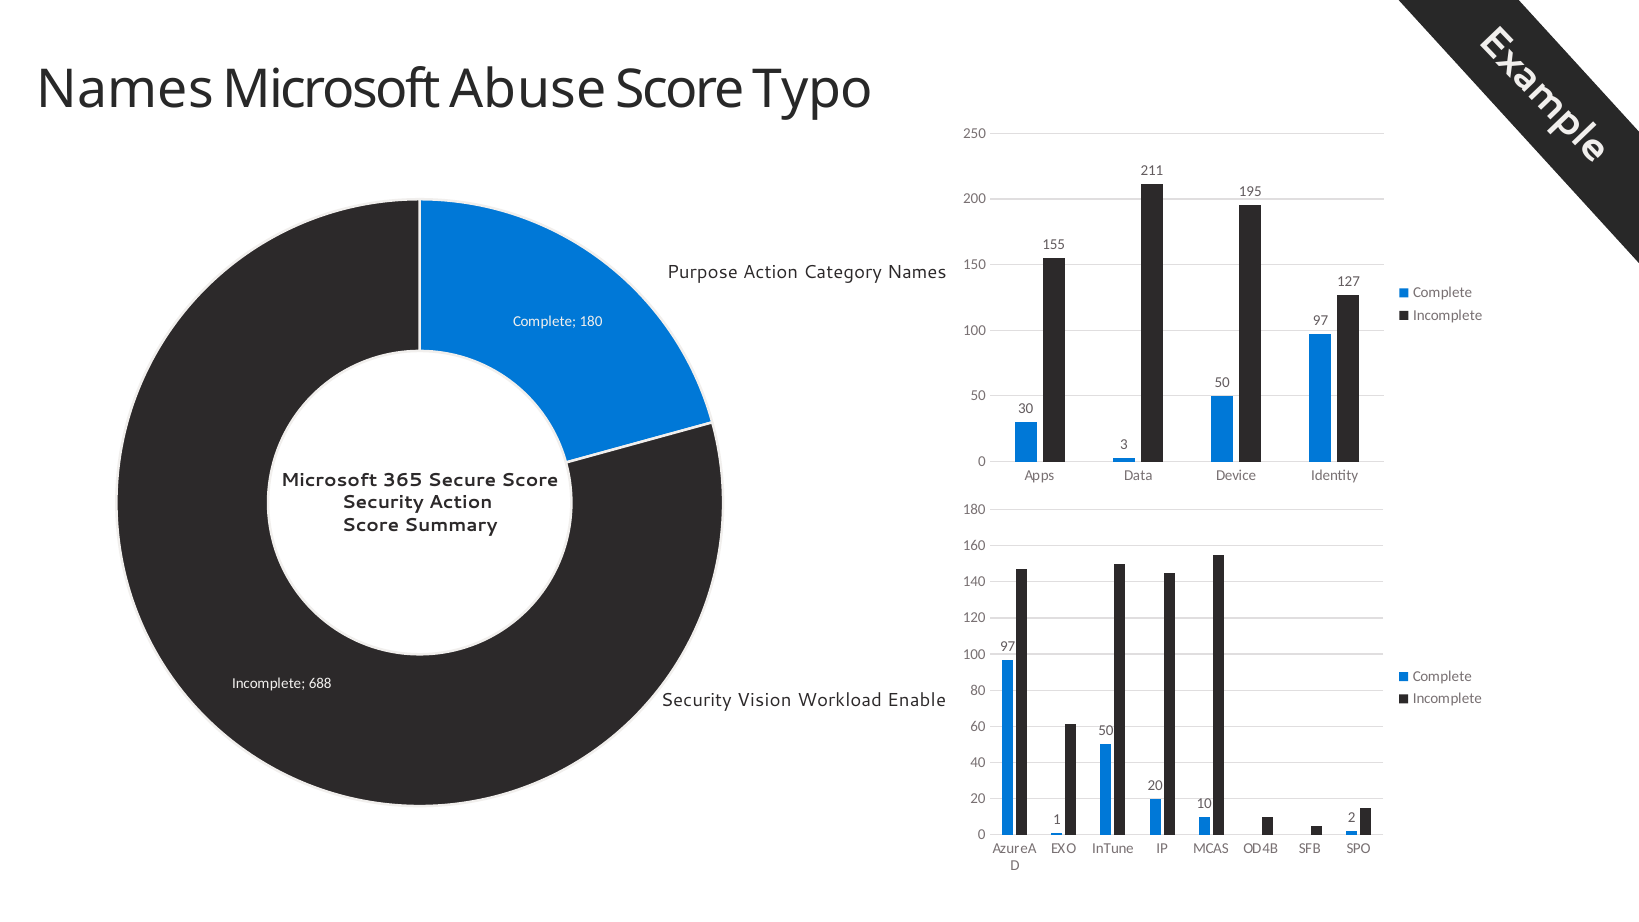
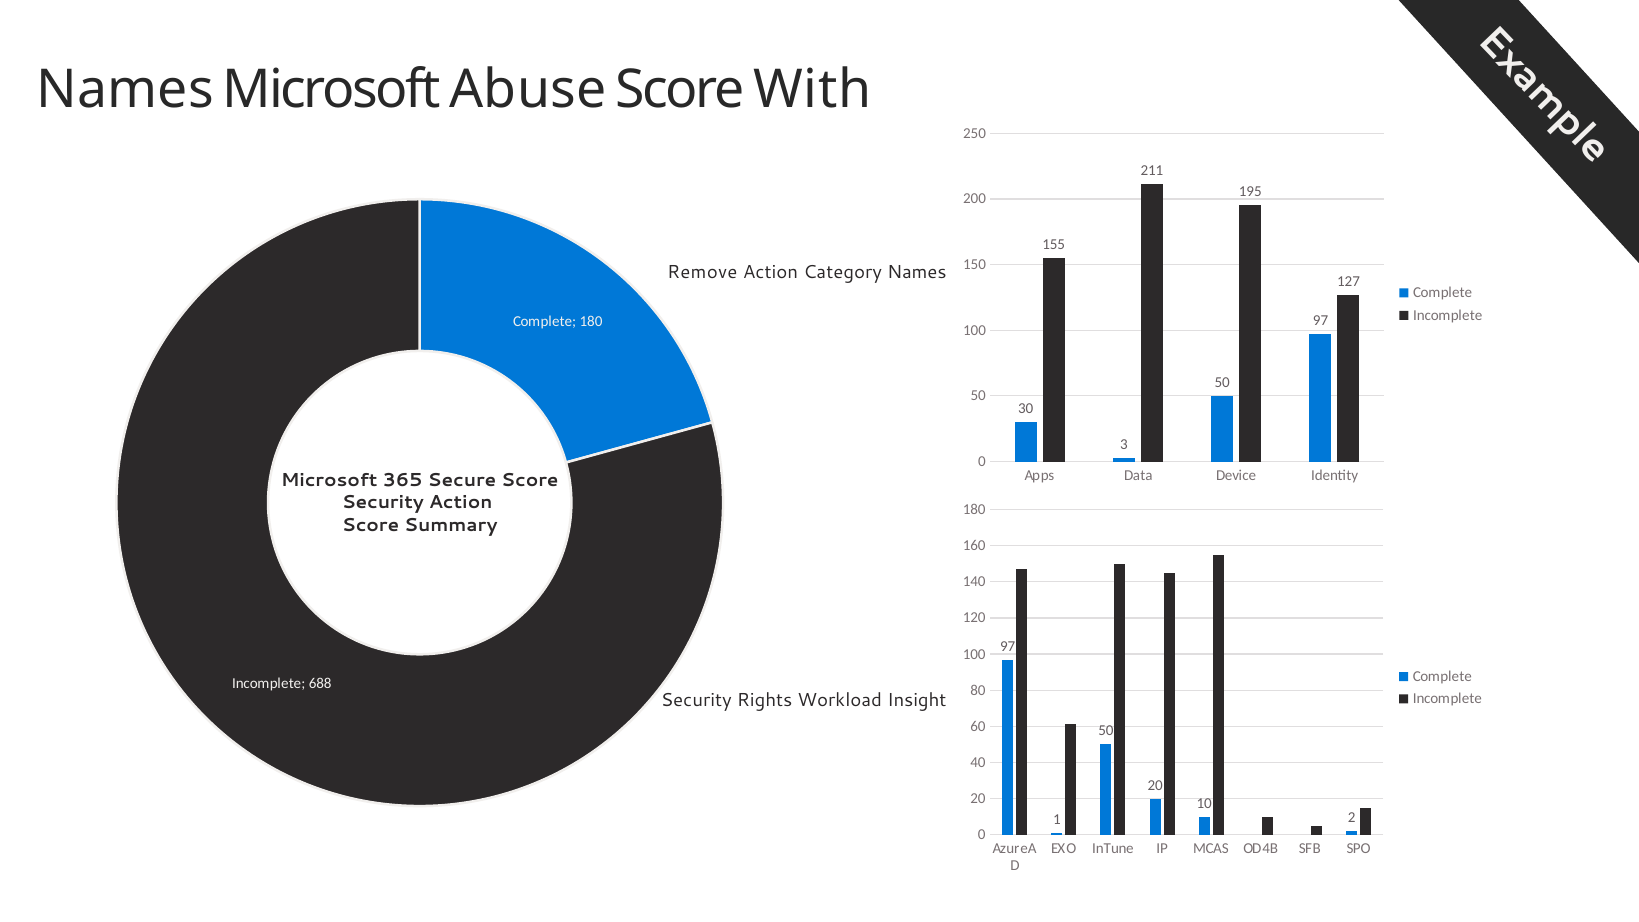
Typo: Typo -> With
Purpose: Purpose -> Remove
Vision: Vision -> Rights
Enable: Enable -> Insight
